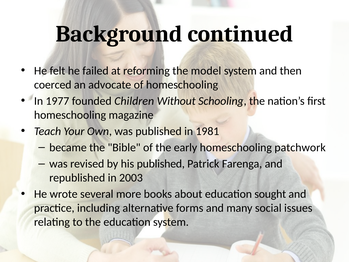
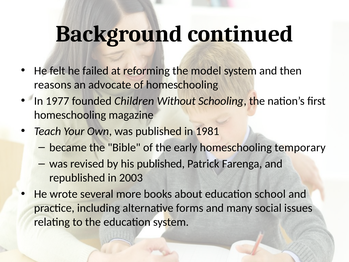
coerced: coerced -> reasons
patchwork: patchwork -> temporary
sought: sought -> school
